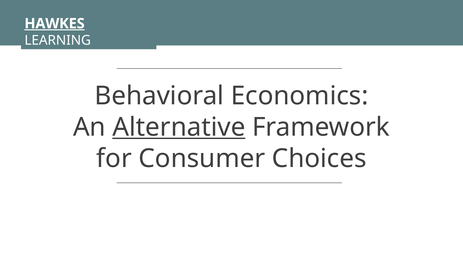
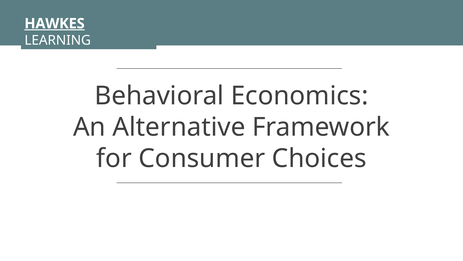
Alternative underline: present -> none
